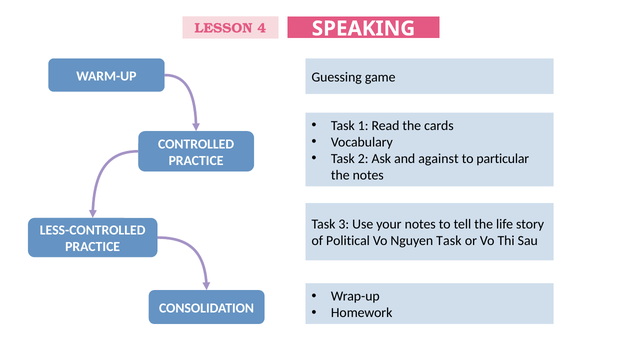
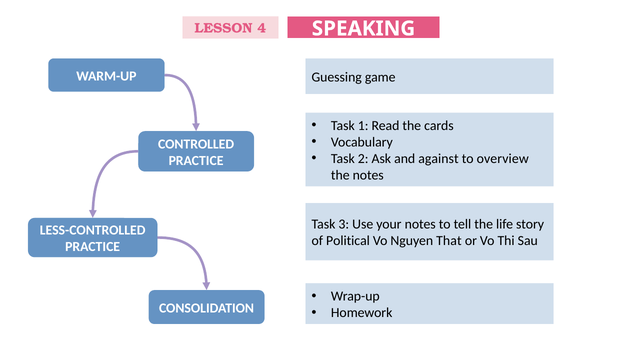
particular: particular -> overview
Nguyen Task: Task -> That
